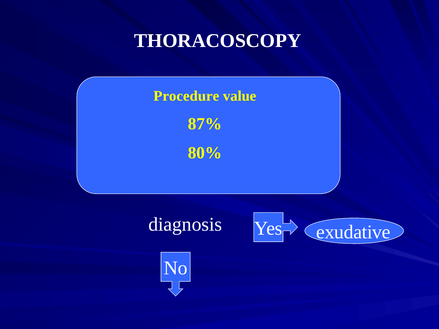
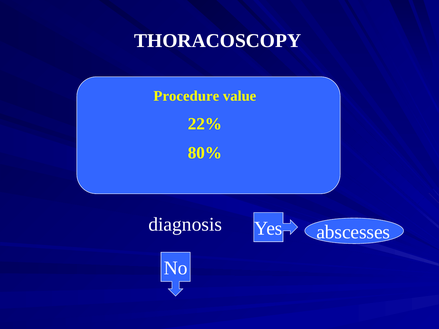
87%: 87% -> 22%
exudative: exudative -> abscesses
